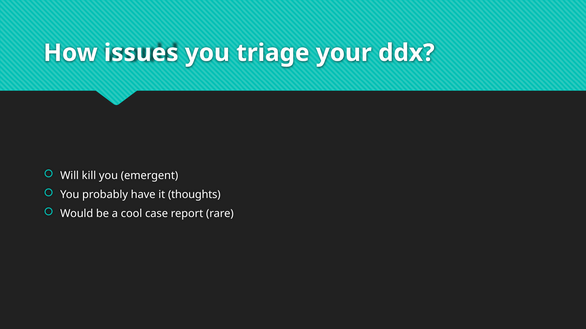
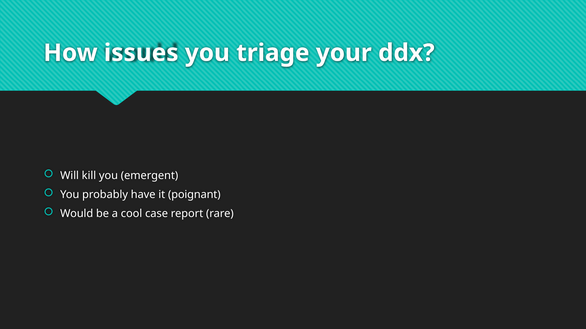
thoughts: thoughts -> poignant
